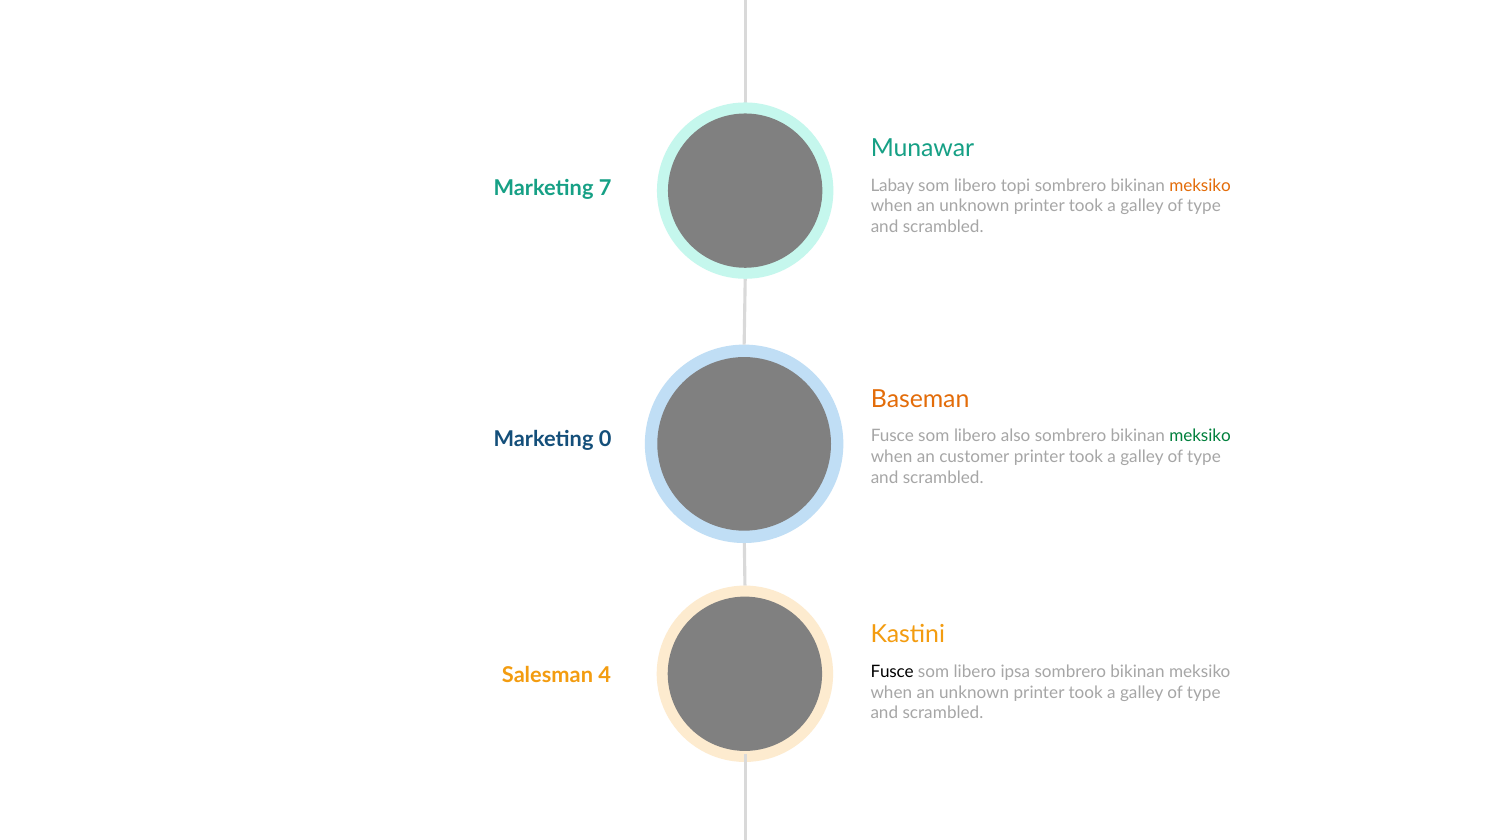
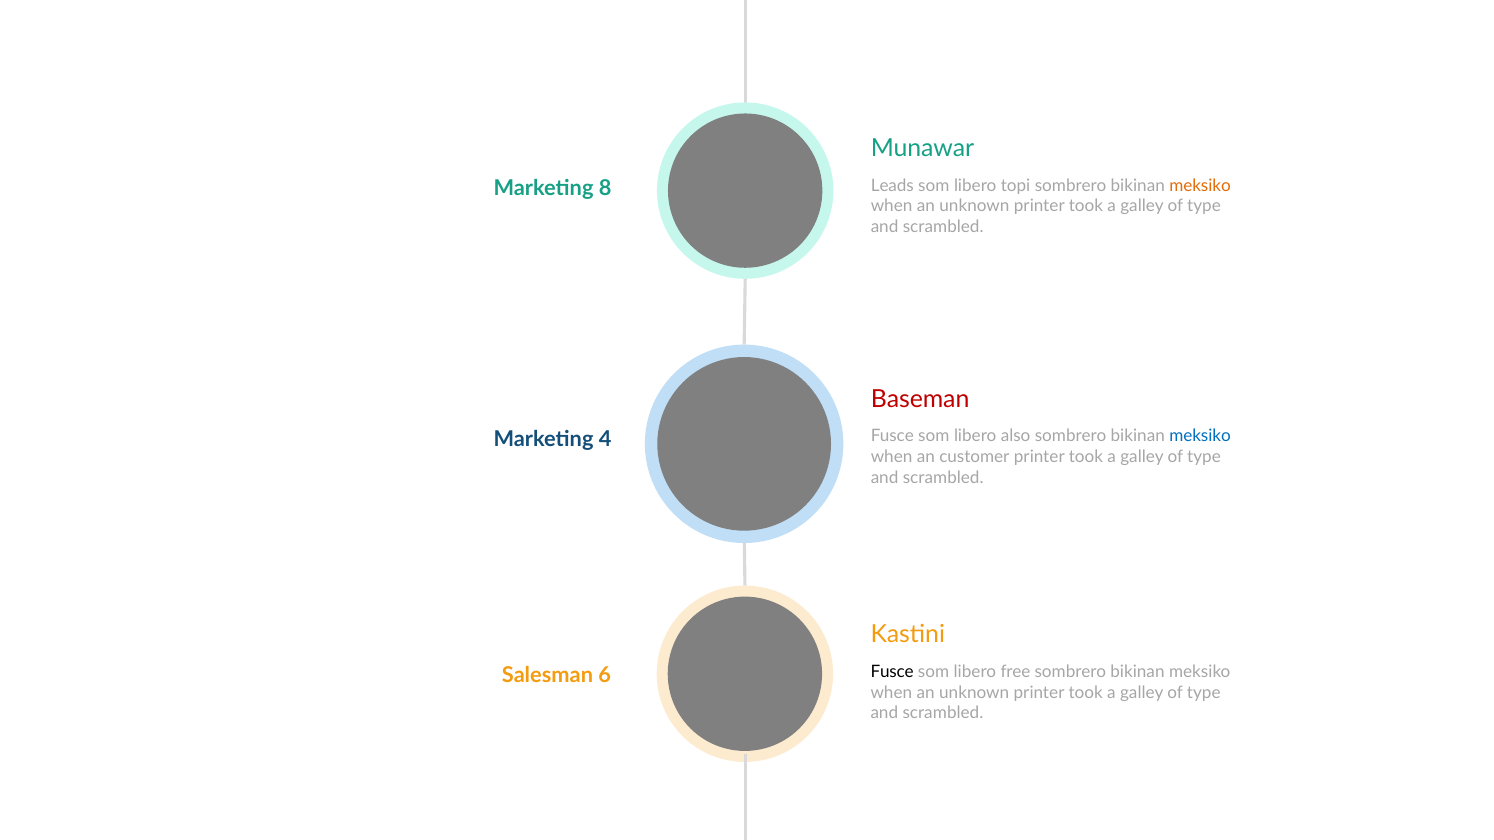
Labay: Labay -> Leads
7: 7 -> 8
Baseman colour: orange -> red
meksiko at (1200, 437) colour: green -> blue
0: 0 -> 4
ipsa: ipsa -> free
4: 4 -> 6
